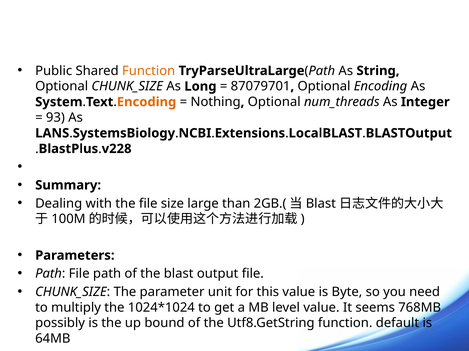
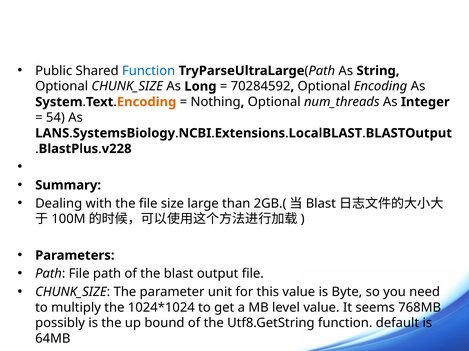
Function at (149, 71) colour: orange -> blue
87079701: 87079701 -> 70284592
93: 93 -> 54
